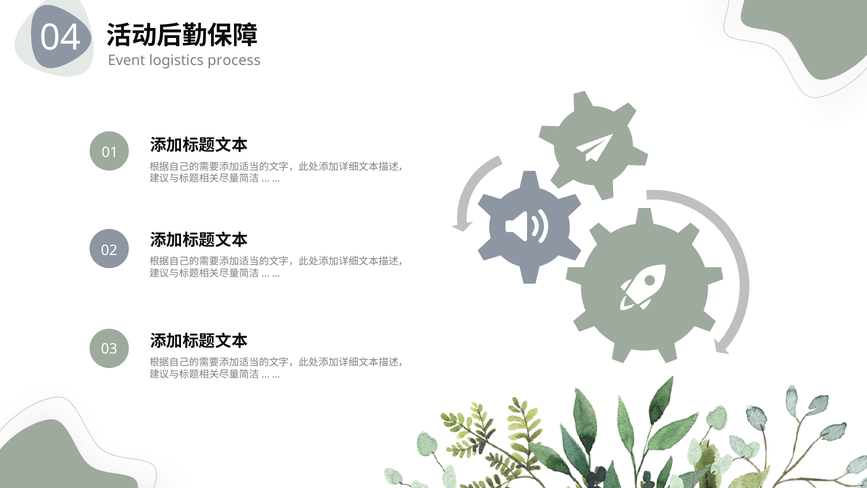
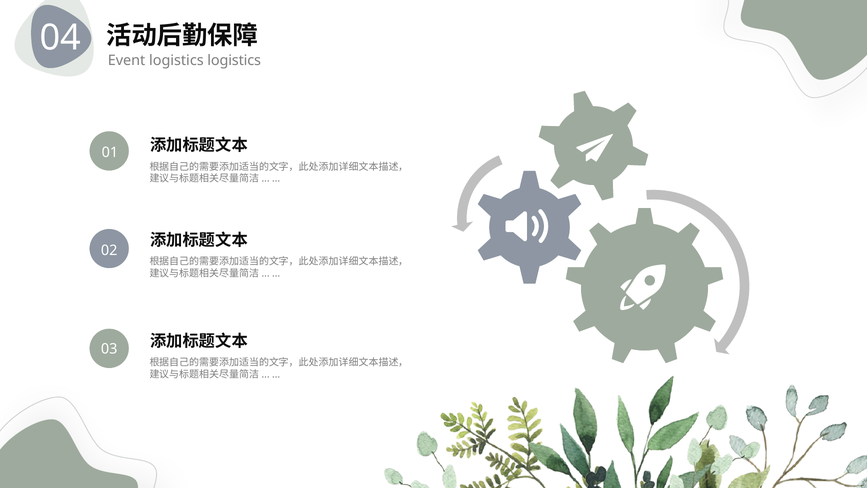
logistics process: process -> logistics
